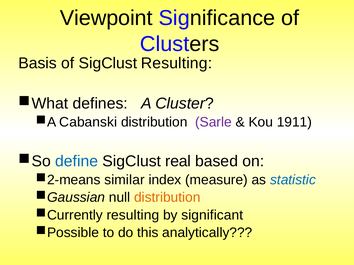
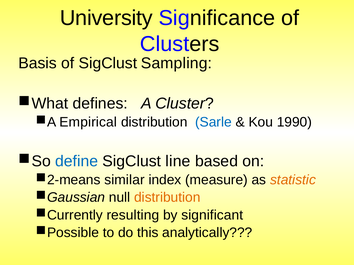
Viewpoint: Viewpoint -> University
SigClust Resulting: Resulting -> Sampling
Cabanski: Cabanski -> Empirical
Sarle colour: purple -> blue
1911: 1911 -> 1990
real: real -> line
statistic colour: blue -> orange
